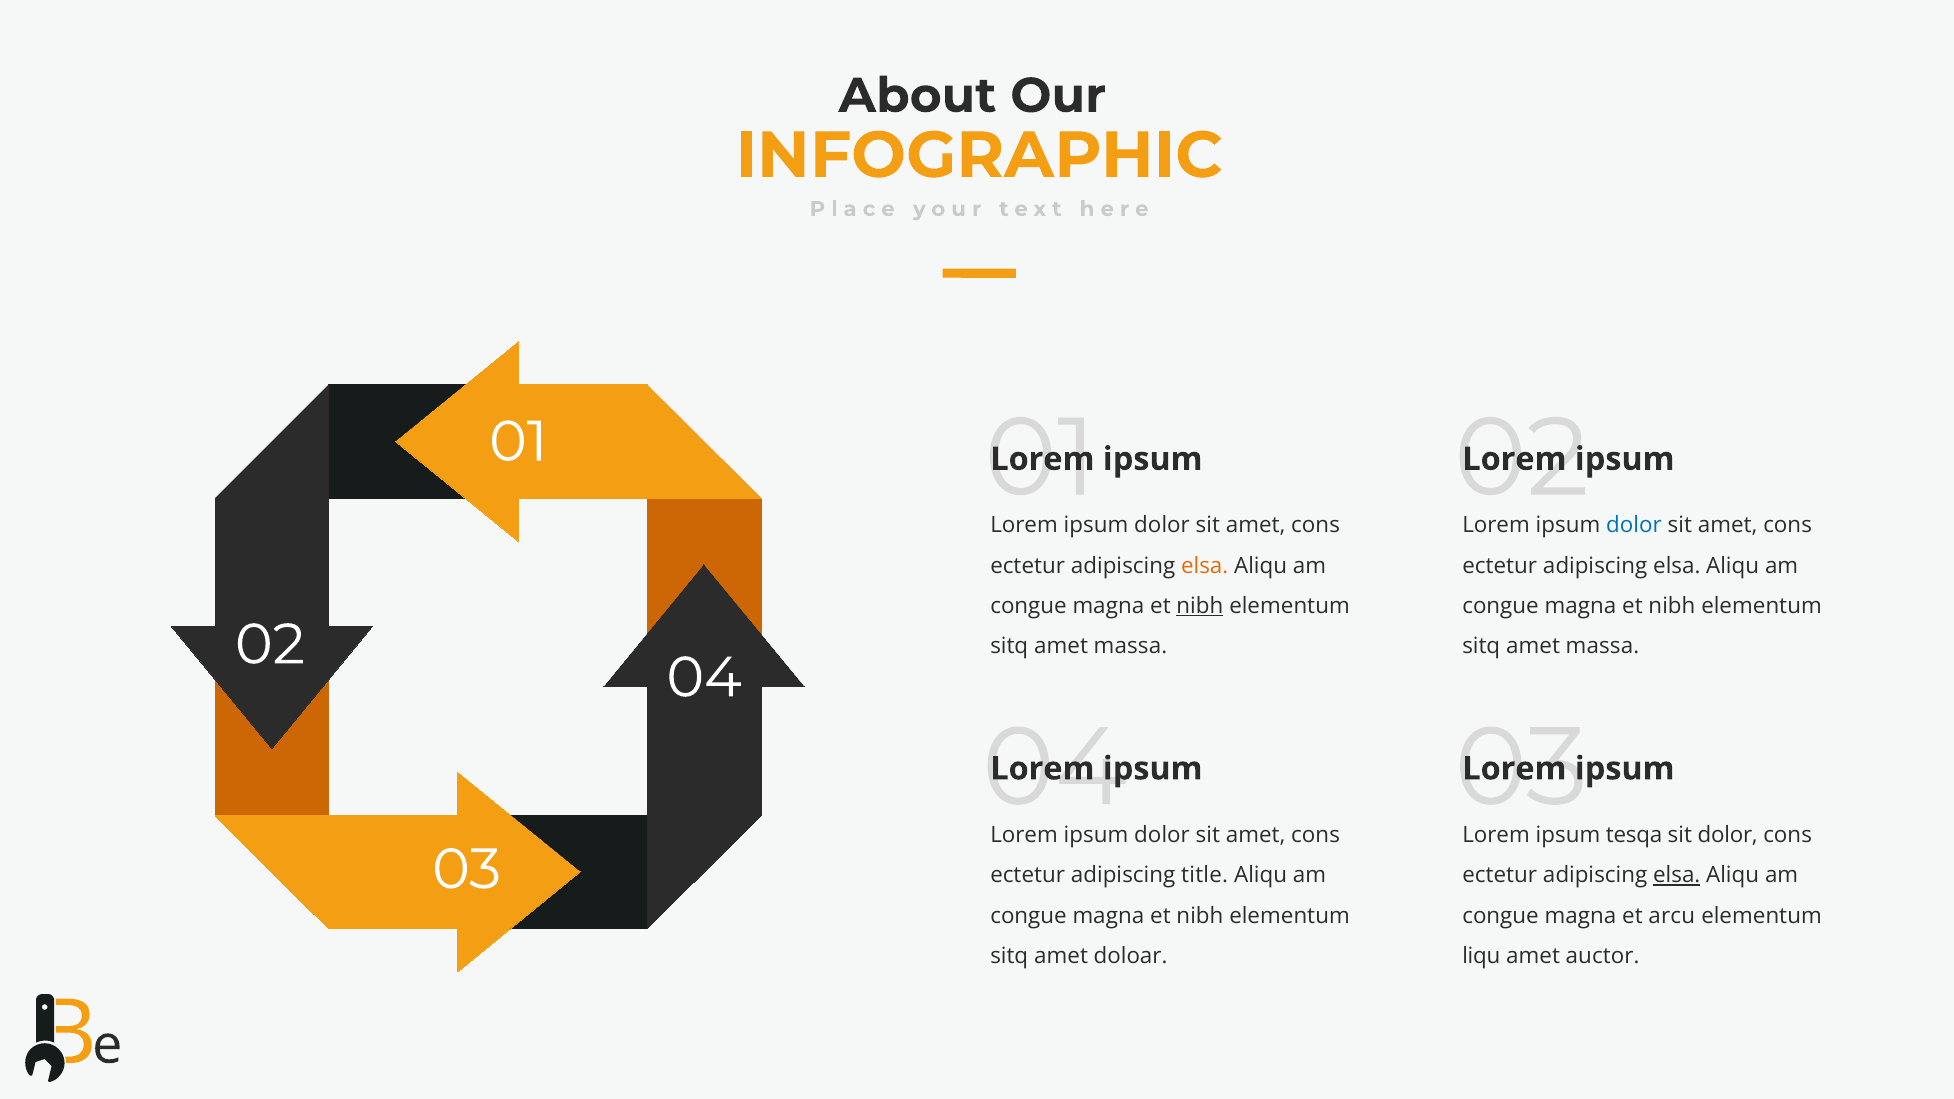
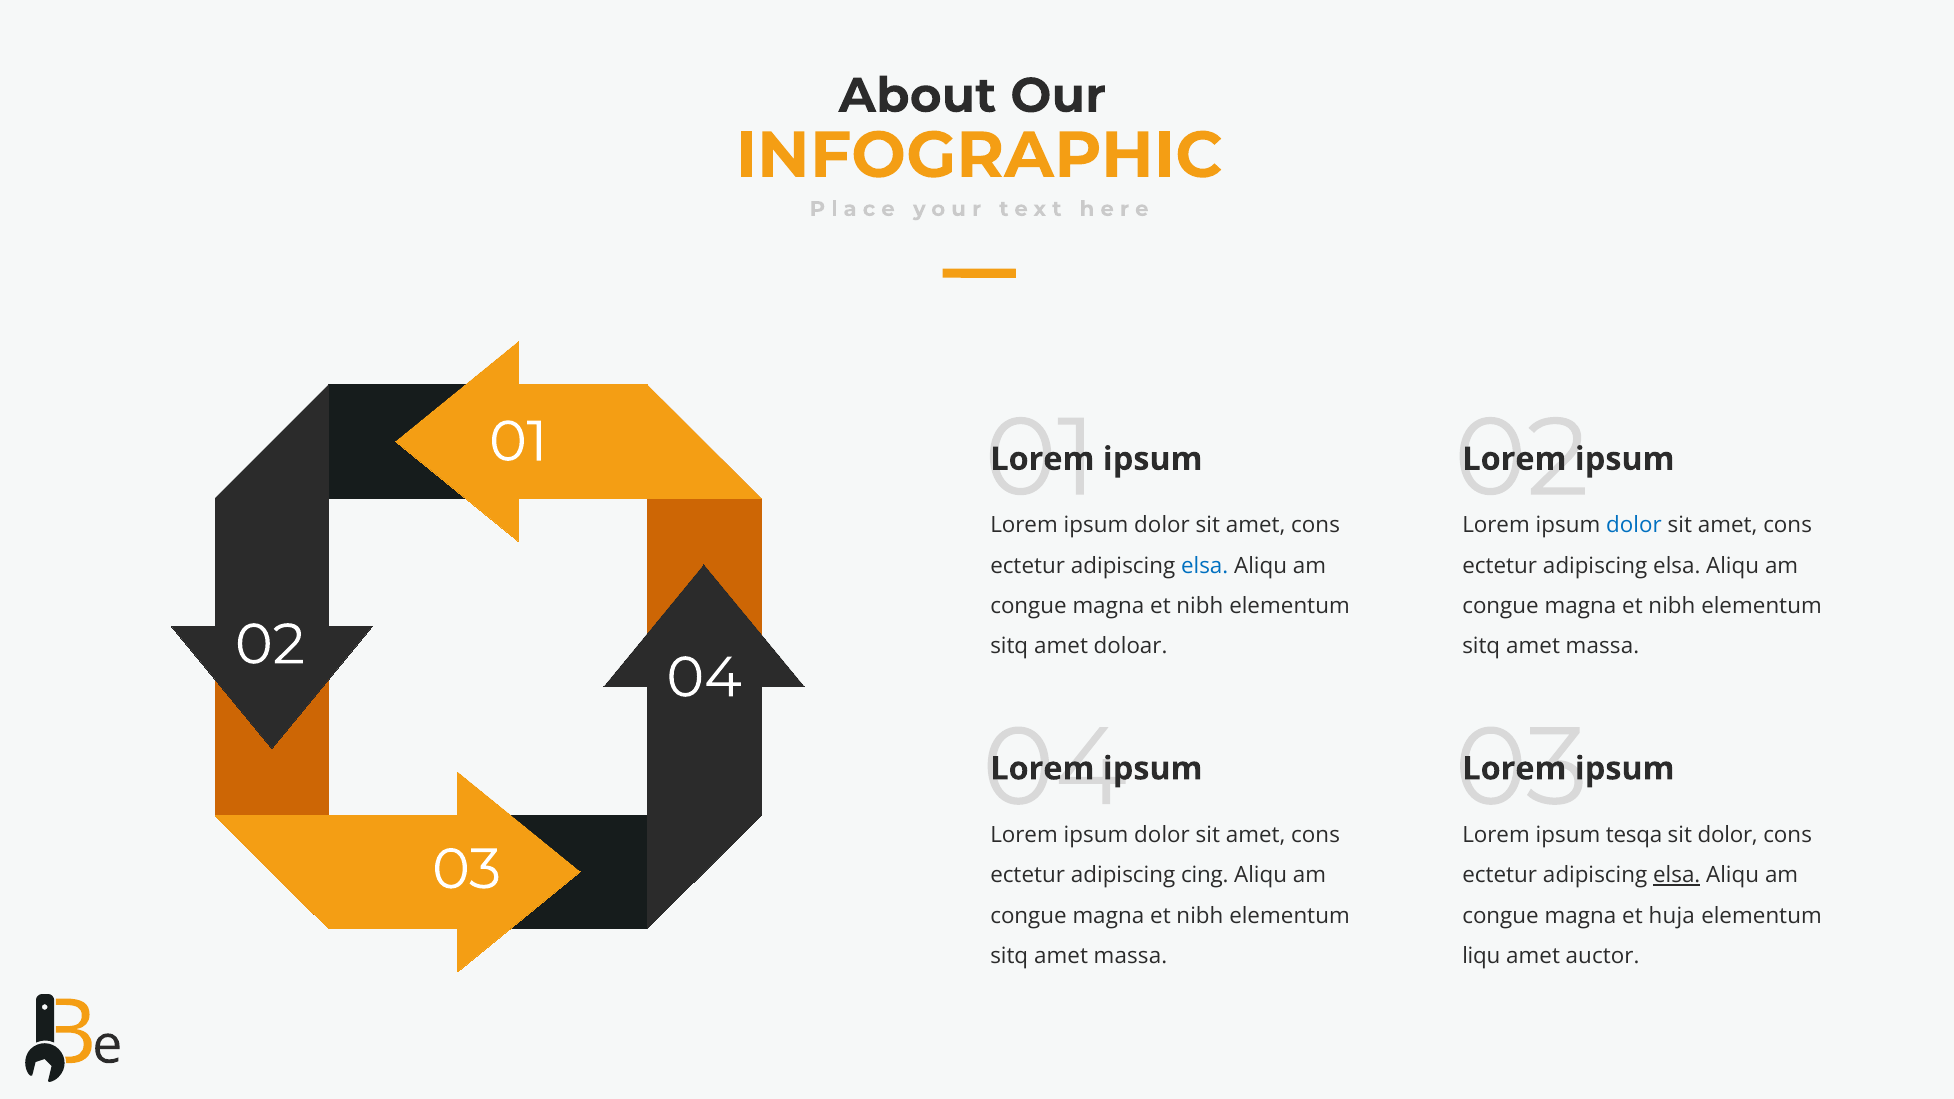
elsa at (1205, 566) colour: orange -> blue
nibh at (1200, 606) underline: present -> none
massa at (1130, 647): massa -> doloar
title: title -> cing
arcu: arcu -> huja
doloar at (1131, 956): doloar -> massa
